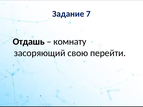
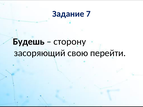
Отдашь: Отдашь -> Будешь
комнату: комнату -> сторону
